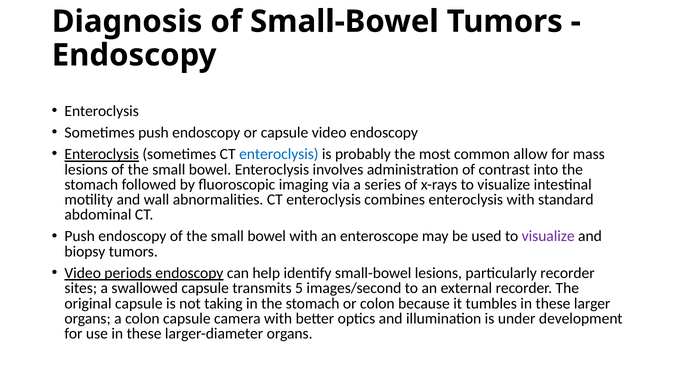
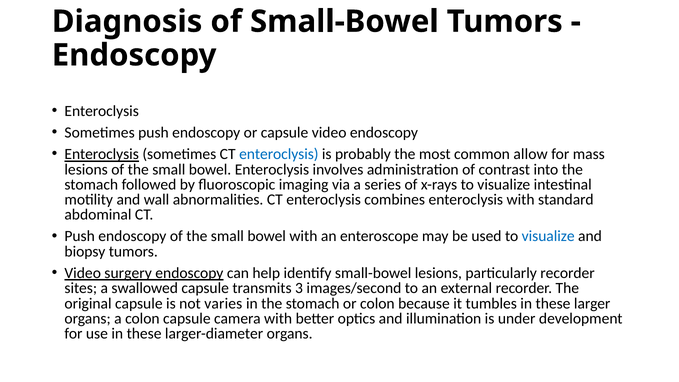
visualize at (548, 236) colour: purple -> blue
periods: periods -> surgery
5: 5 -> 3
taking: taking -> varies
